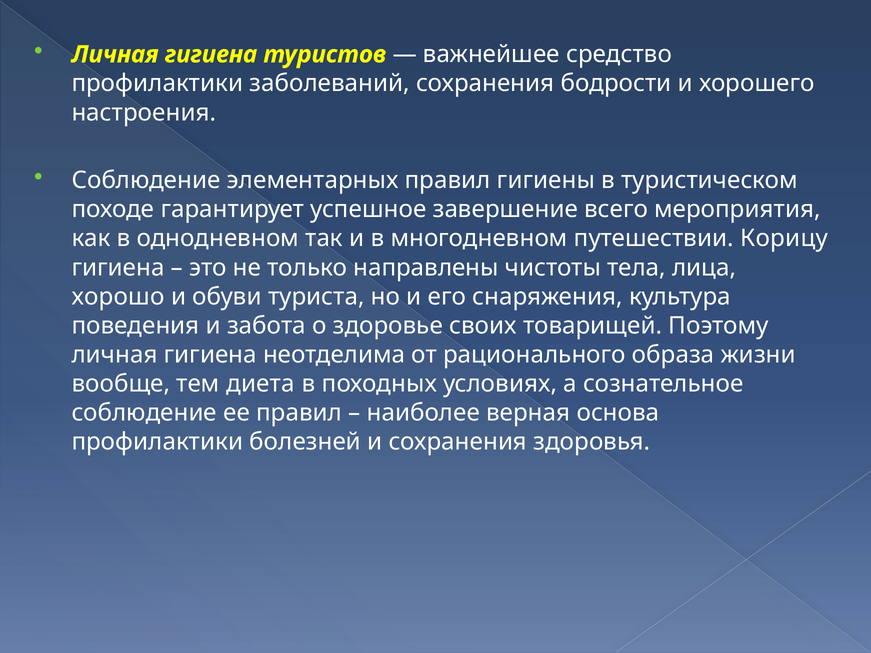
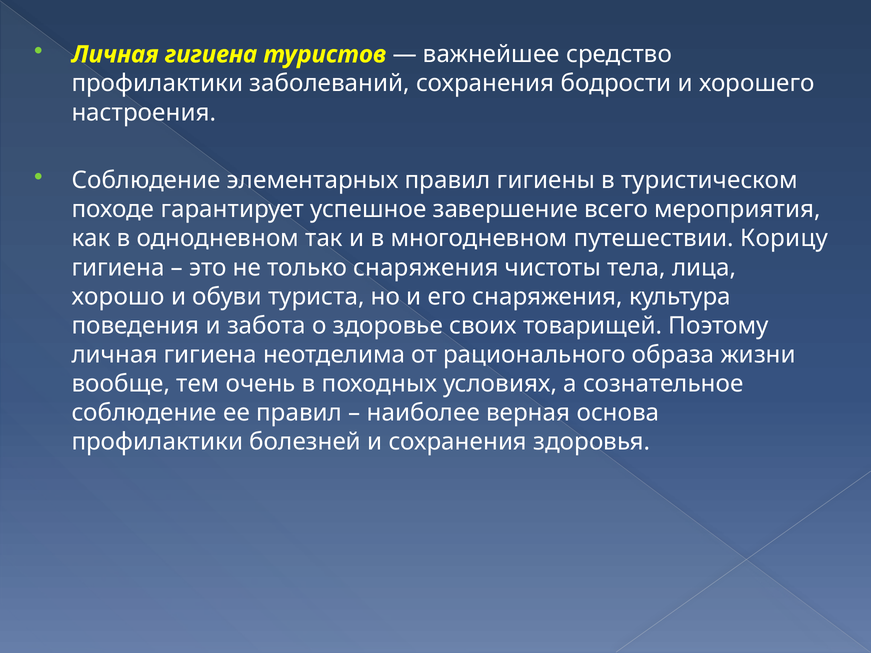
только направлены: направлены -> снаряжения
диета: диета -> очень
